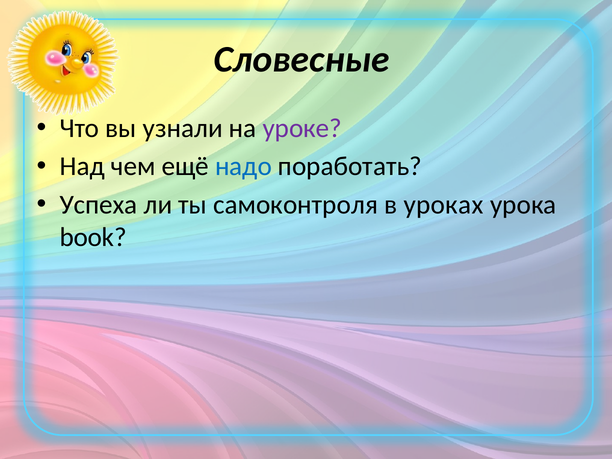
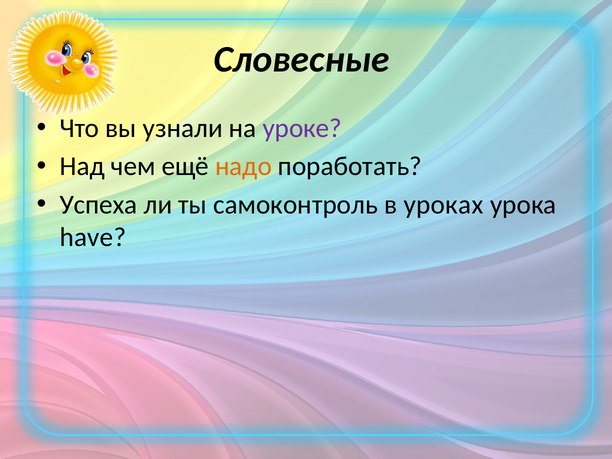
надо colour: blue -> orange
самоконтроля: самоконтроля -> самоконтроль
book: book -> have
